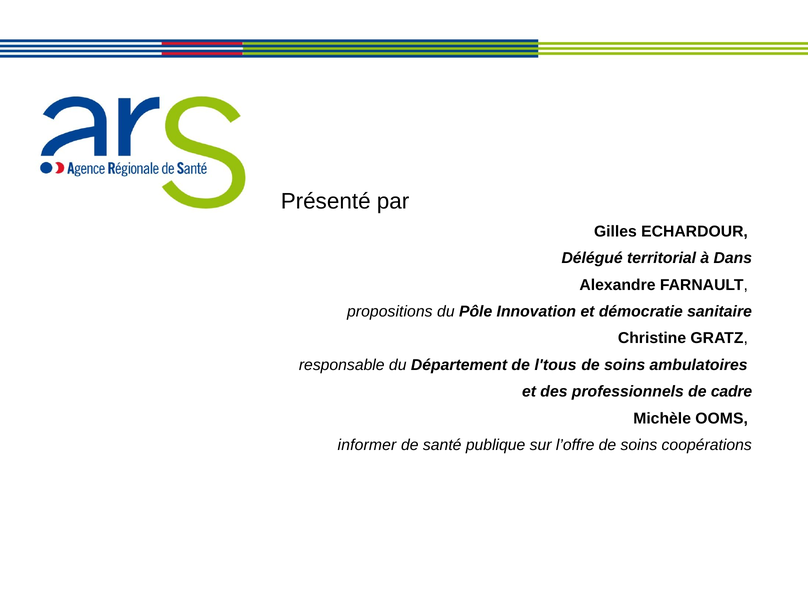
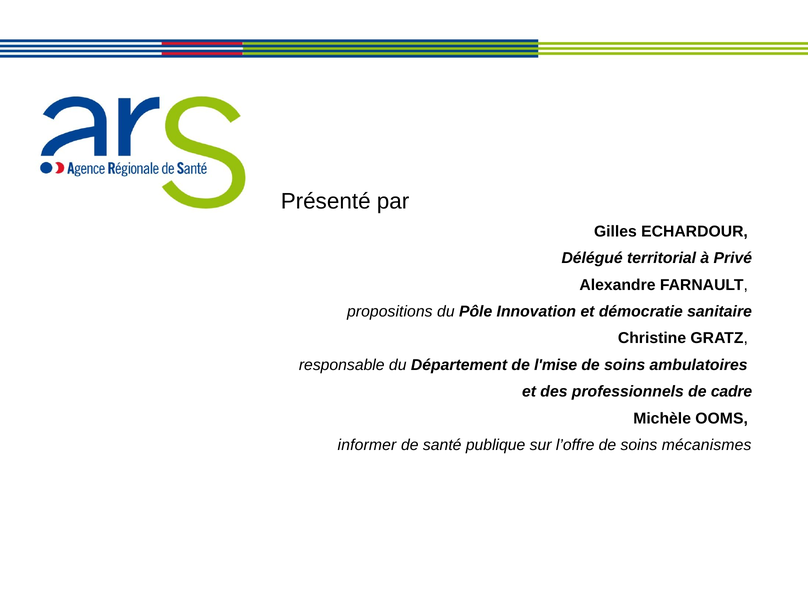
Dans: Dans -> Privé
l'tous: l'tous -> l'mise
coopérations: coopérations -> mécanismes
